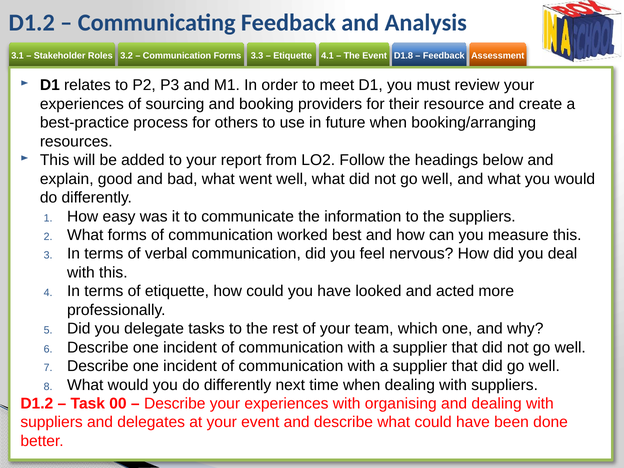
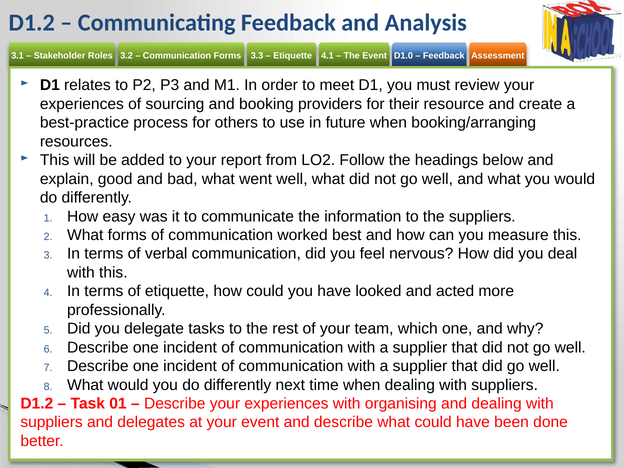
D1.8: D1.8 -> D1.0
00: 00 -> 01
